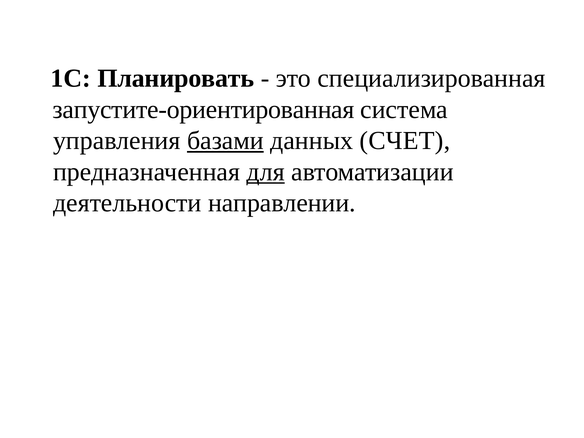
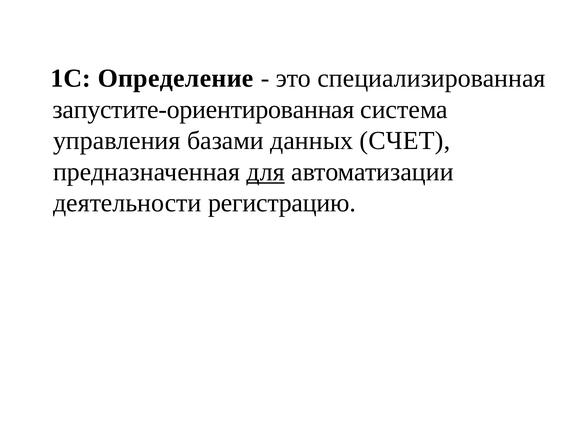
Планировать: Планировать -> Определение
базами underline: present -> none
направлении: направлении -> регистрацию
